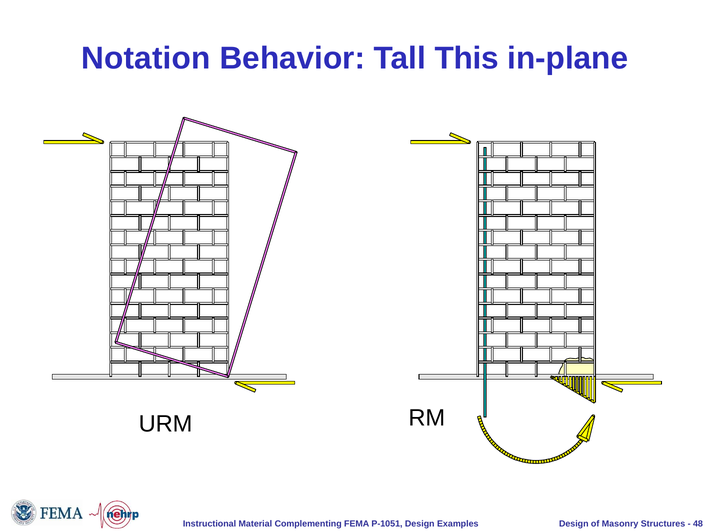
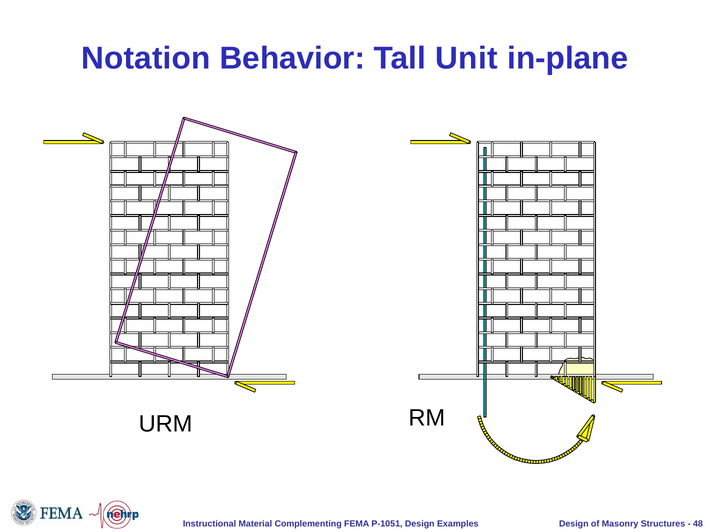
This: This -> Unit
